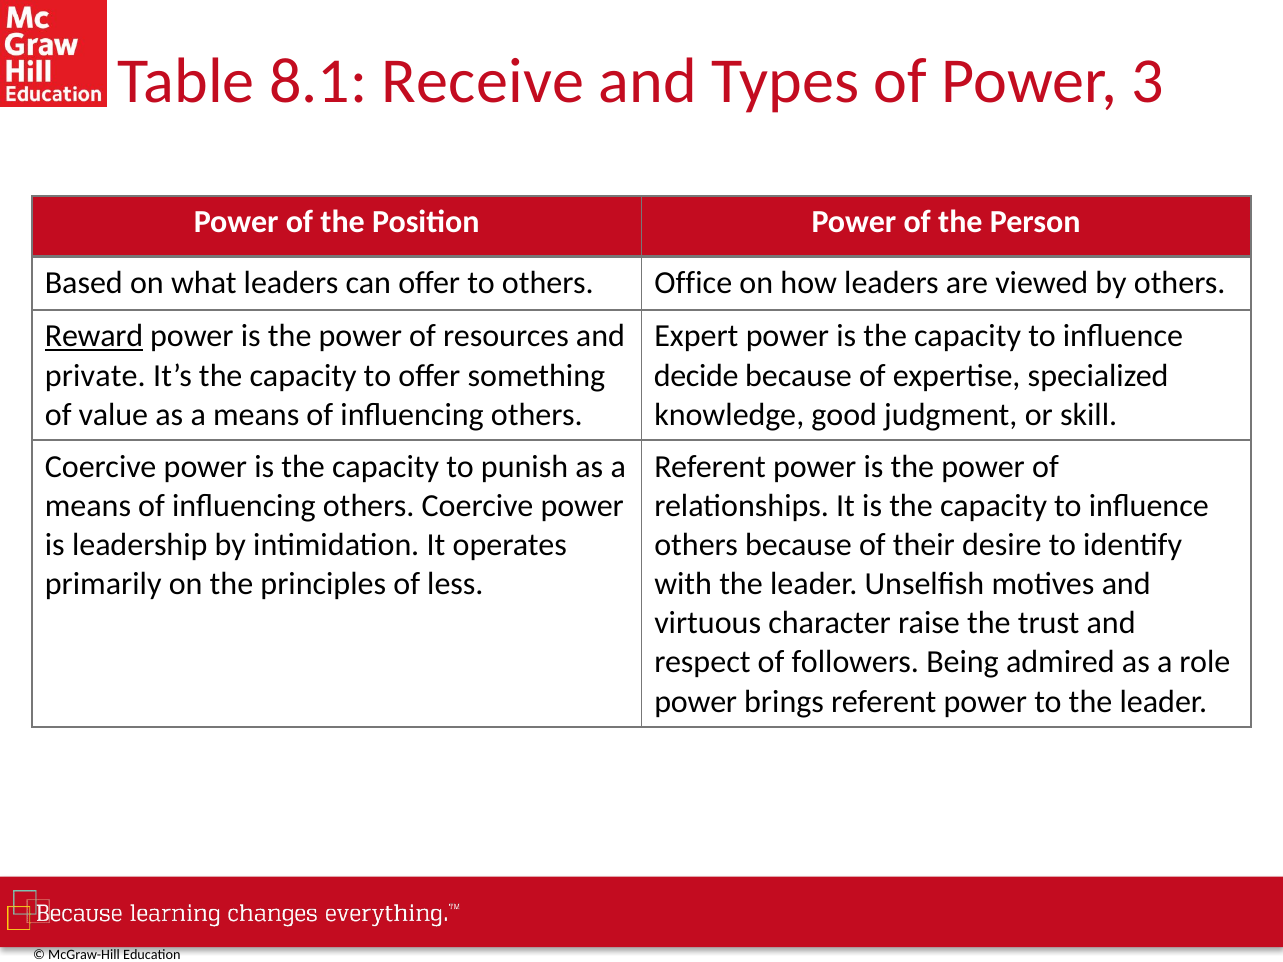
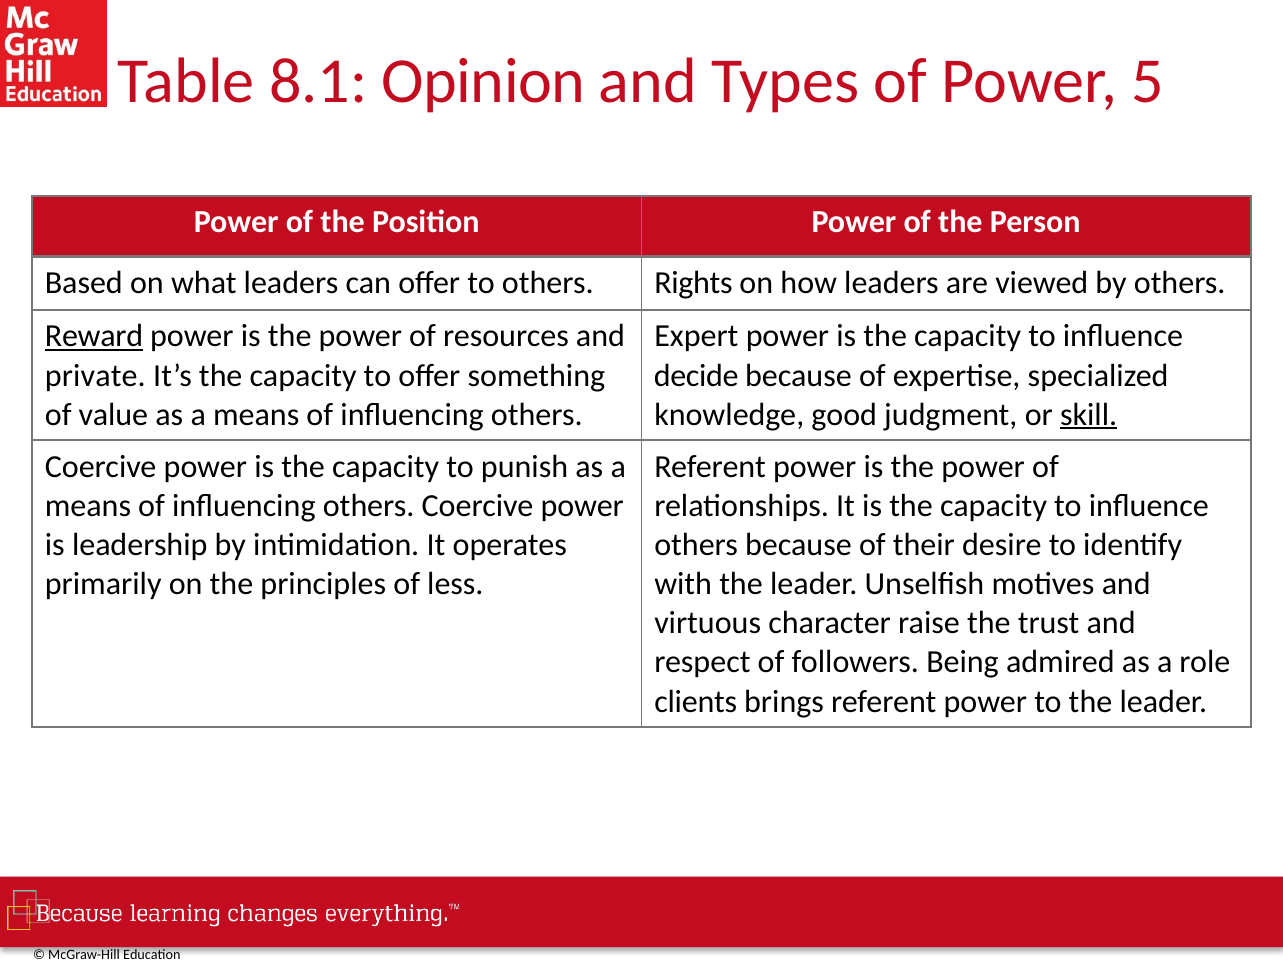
Receive: Receive -> Opinion
3: 3 -> 5
Office: Office -> Rights
skill underline: none -> present
power at (696, 702): power -> clients
